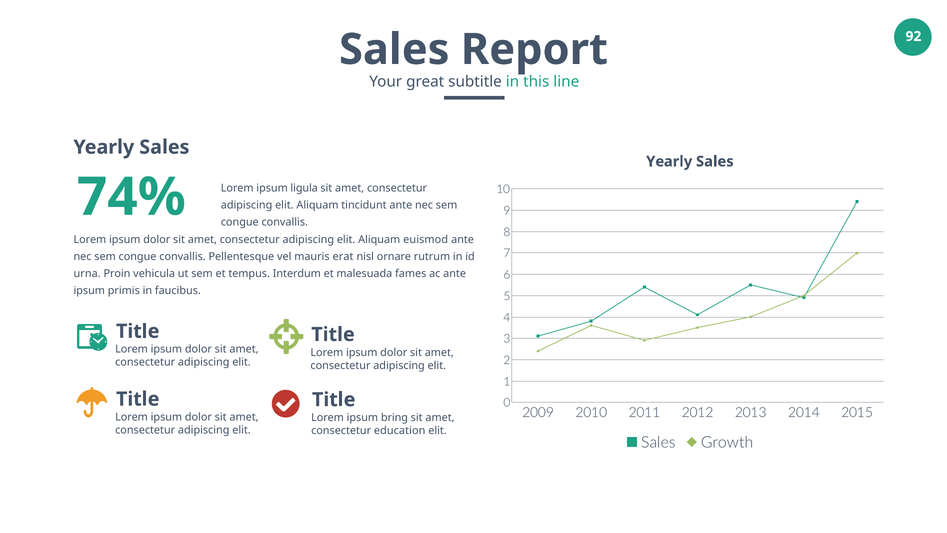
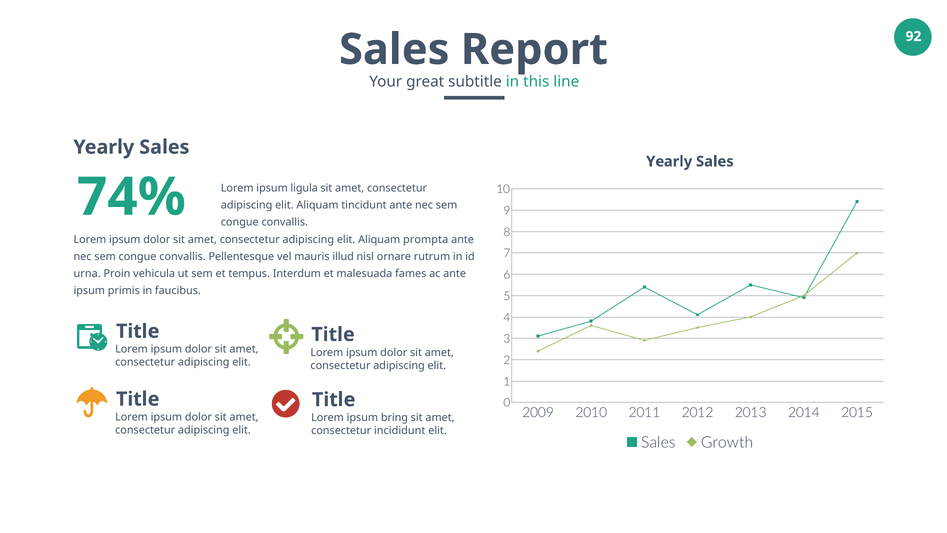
euismod: euismod -> prompta
erat: erat -> illud
education: education -> incididunt
